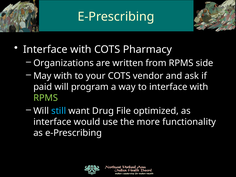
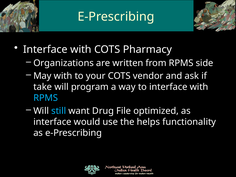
paid: paid -> take
RPMS at (46, 98) colour: light green -> light blue
more: more -> helps
